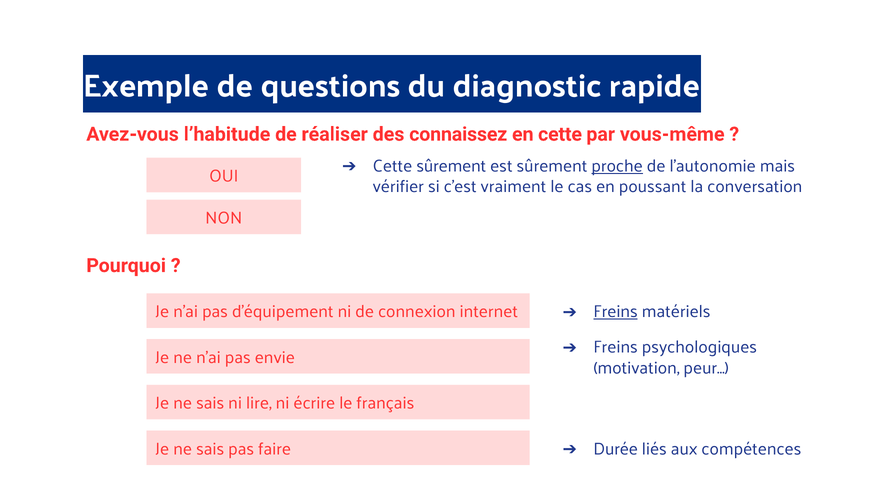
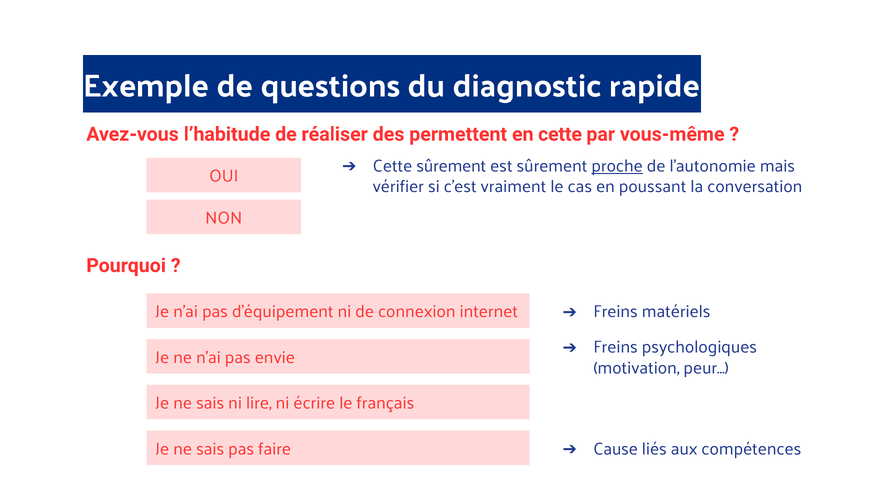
connaissez: connaissez -> permettent
Freins at (616, 312) underline: present -> none
Durée: Durée -> Cause
